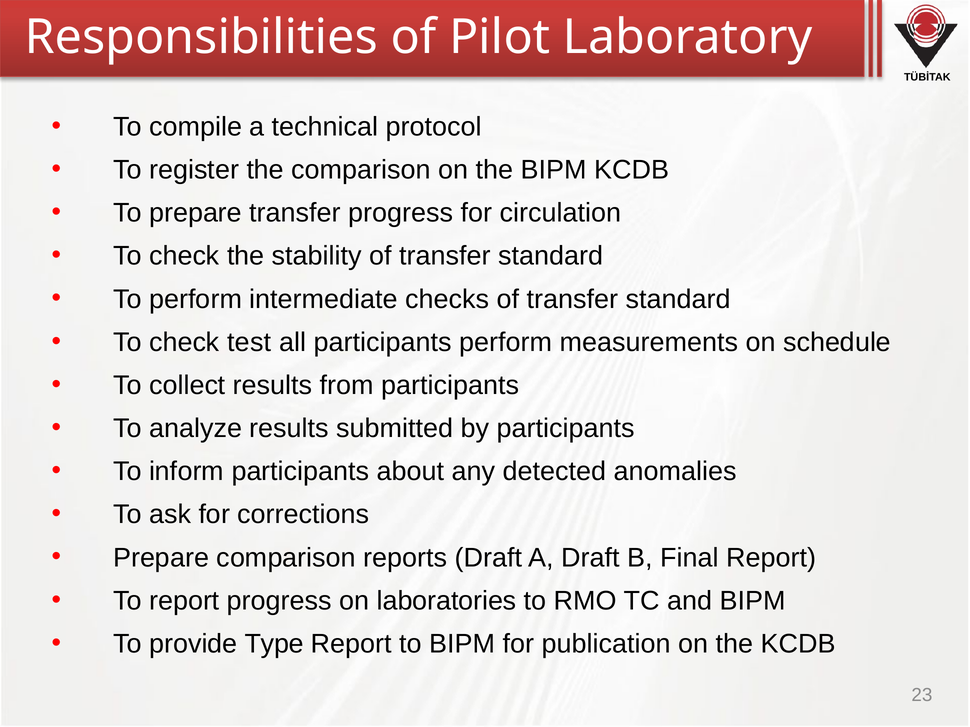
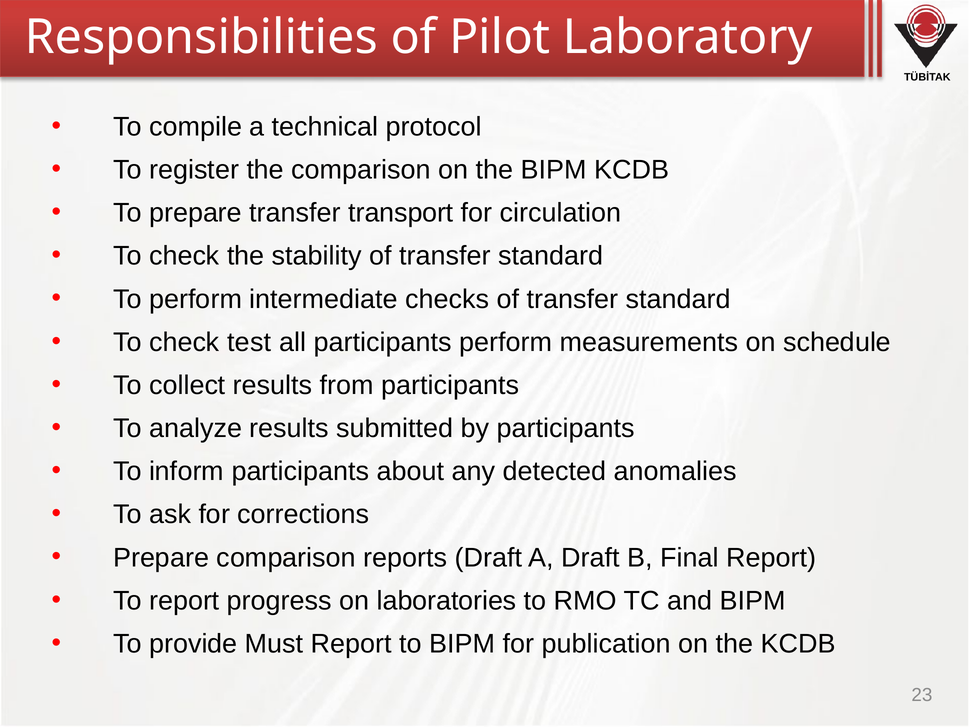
transfer progress: progress -> transport
Type: Type -> Must
